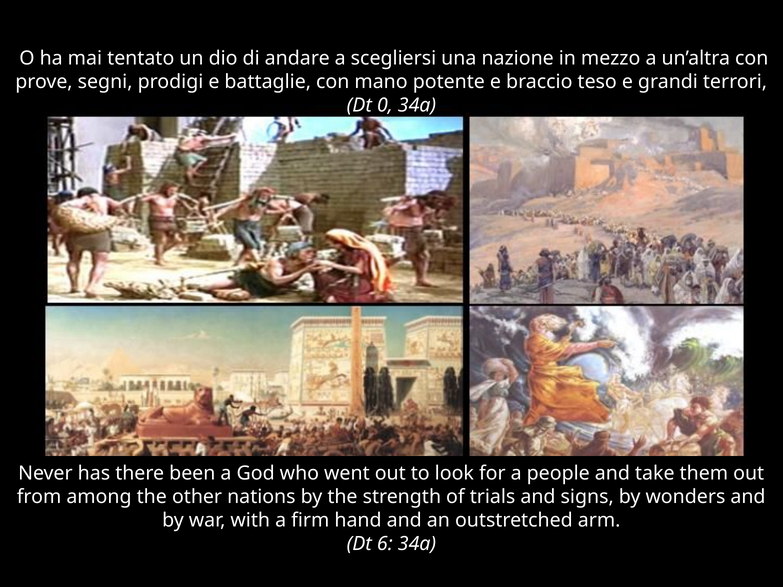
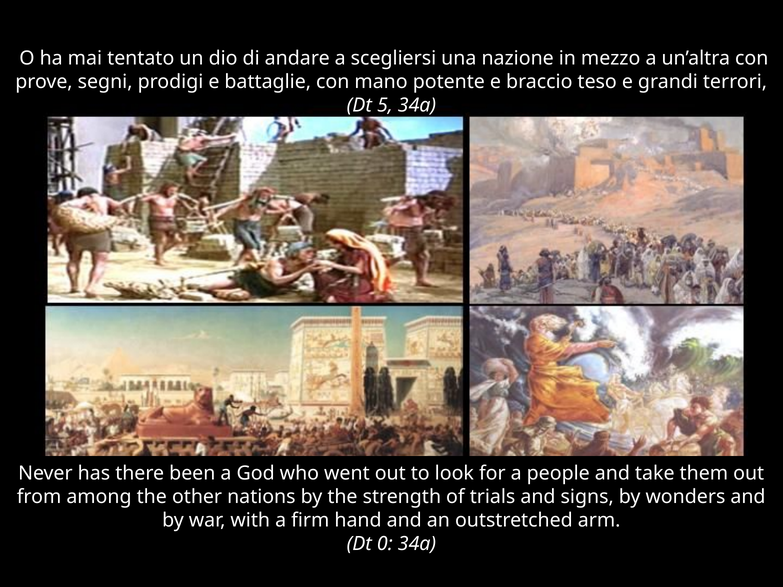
0: 0 -> 5
6: 6 -> 0
